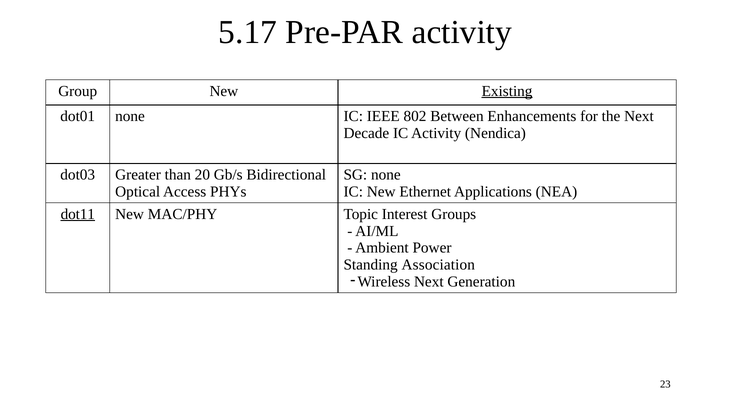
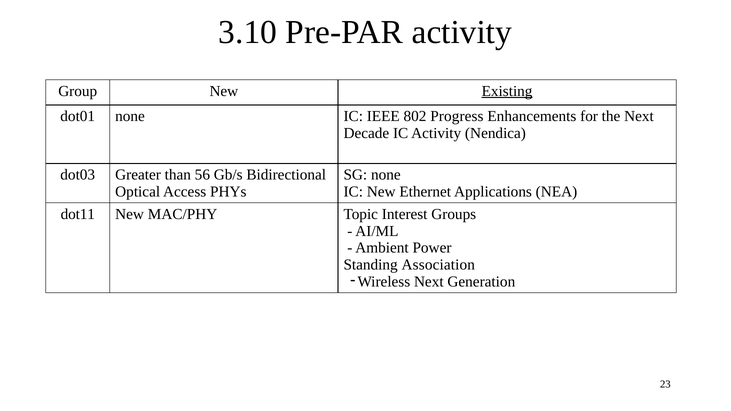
5.17: 5.17 -> 3.10
Between: Between -> Progress
20: 20 -> 56
dot11 underline: present -> none
